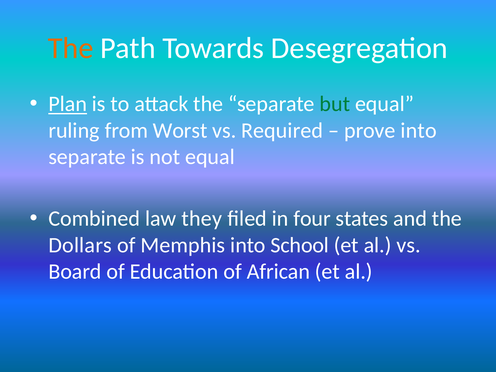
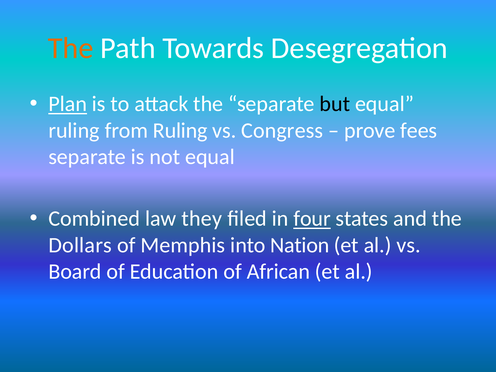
but colour: green -> black
from Worst: Worst -> Ruling
Required: Required -> Congress
prove into: into -> fees
four underline: none -> present
School: School -> Nation
